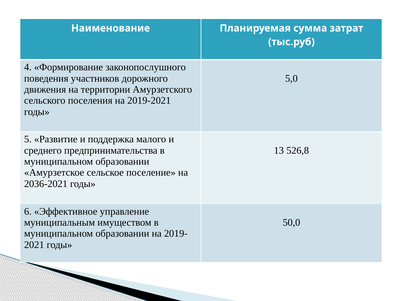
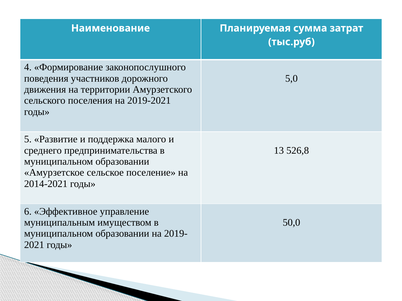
2036-2021: 2036-2021 -> 2014-2021
